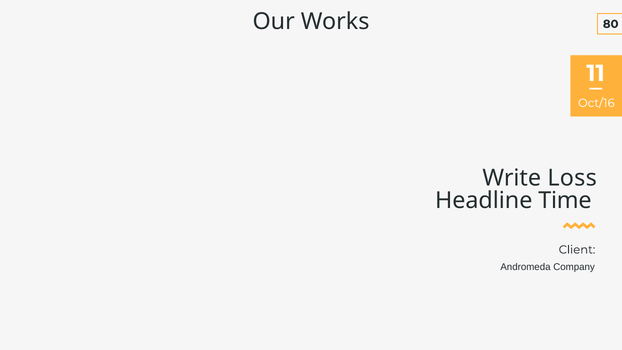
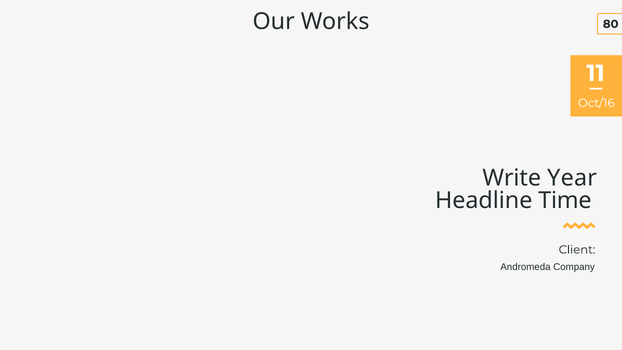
Loss: Loss -> Year
